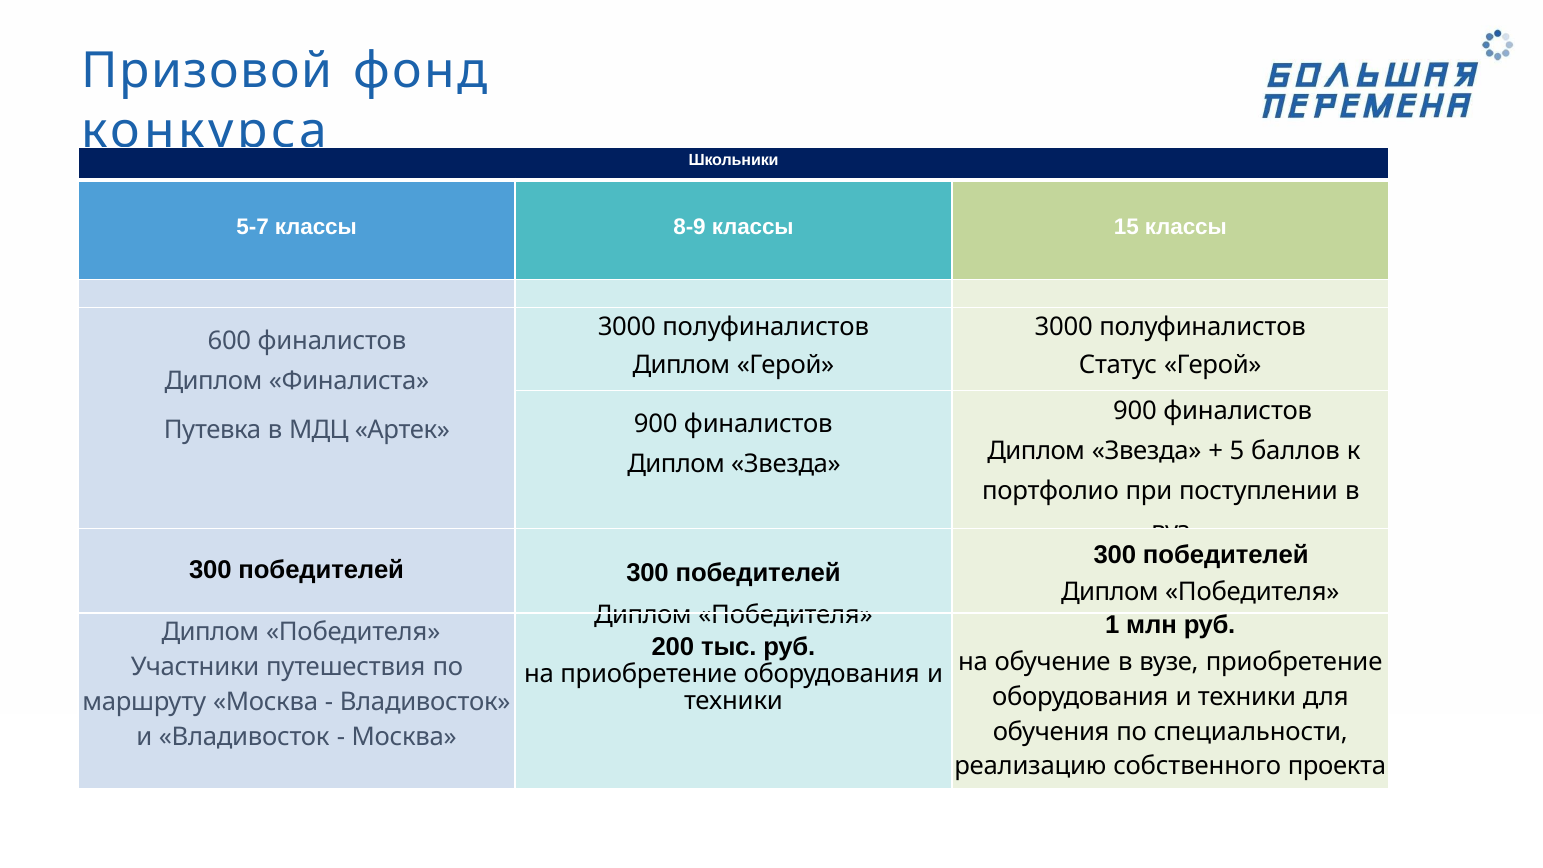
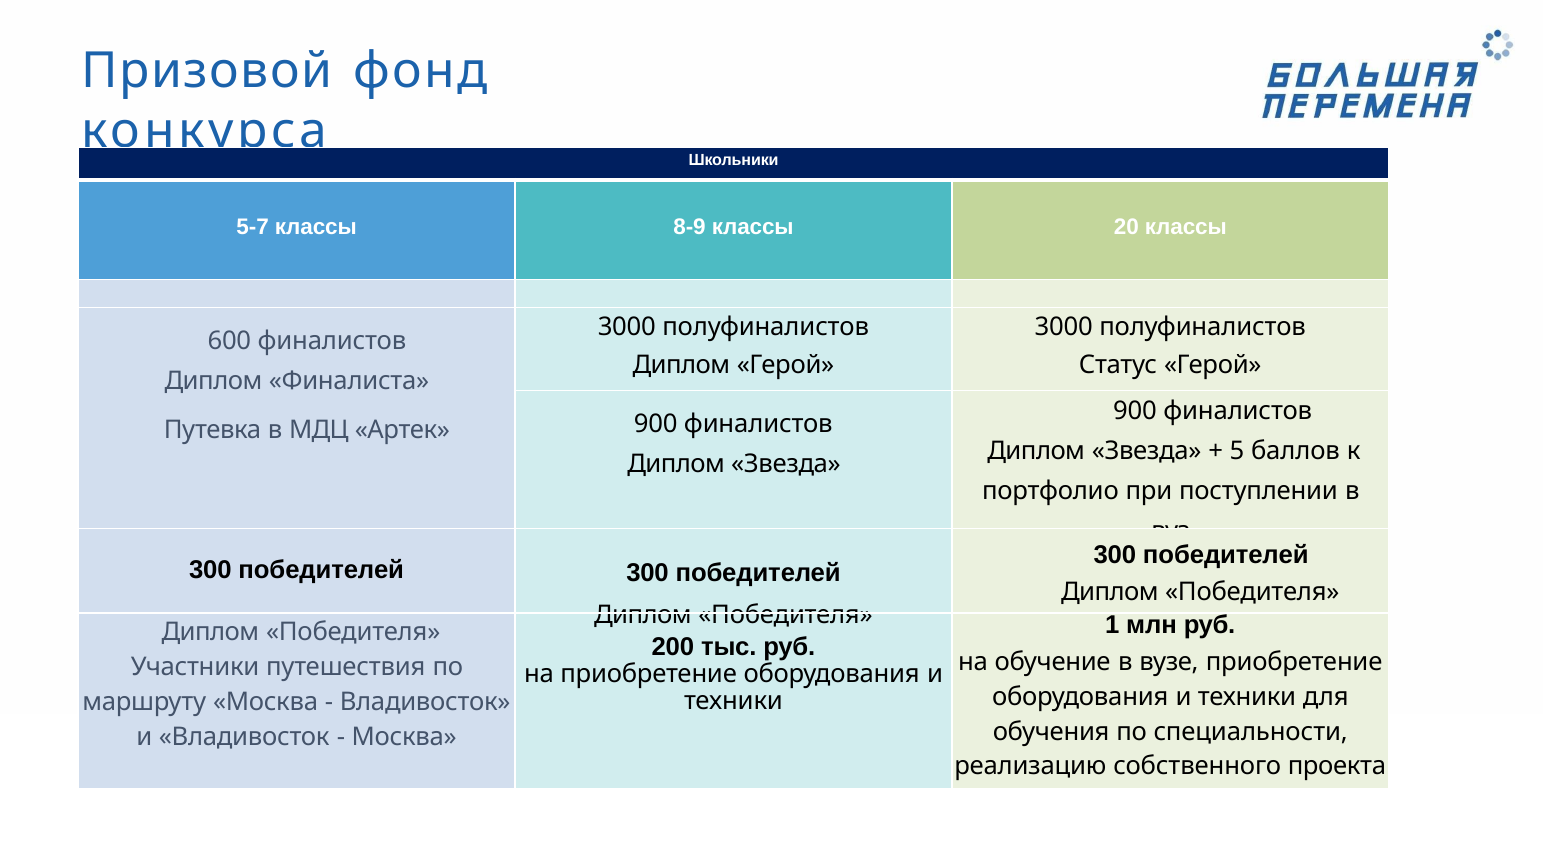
15: 15 -> 20
